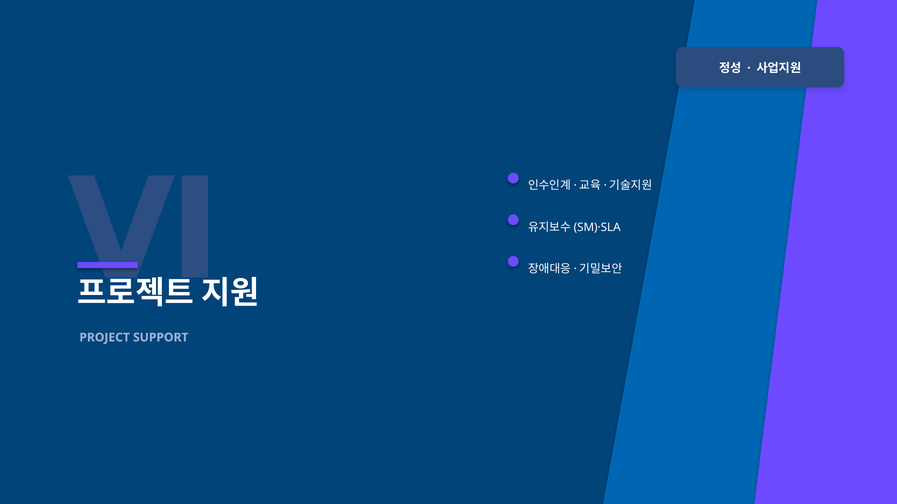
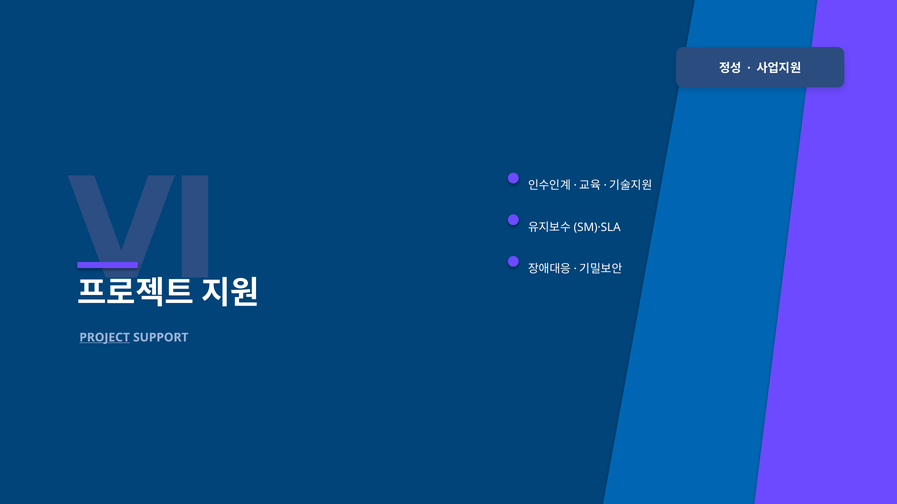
PROJECT underline: none -> present
